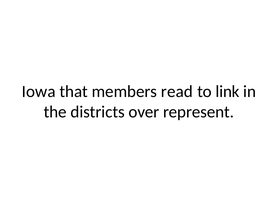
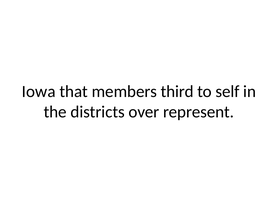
read: read -> third
link: link -> self
